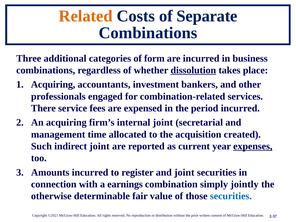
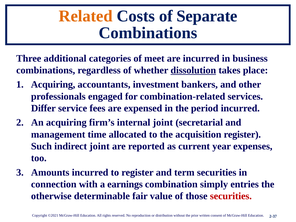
form: form -> meet
There: There -> Differ
acquisition created: created -> register
expenses underline: present -> none
and joint: joint -> term
jointly: jointly -> entries
securities at (231, 196) colour: blue -> red
